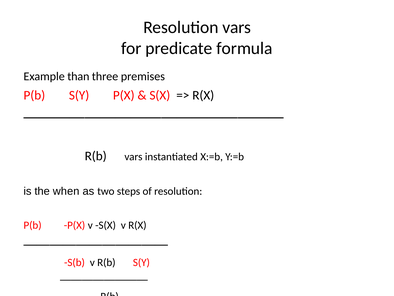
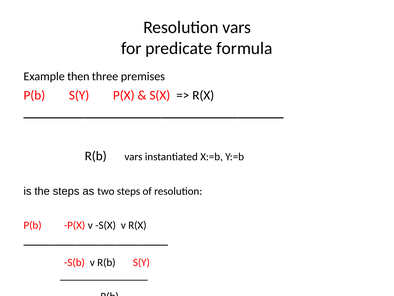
than: than -> then
the when: when -> steps
